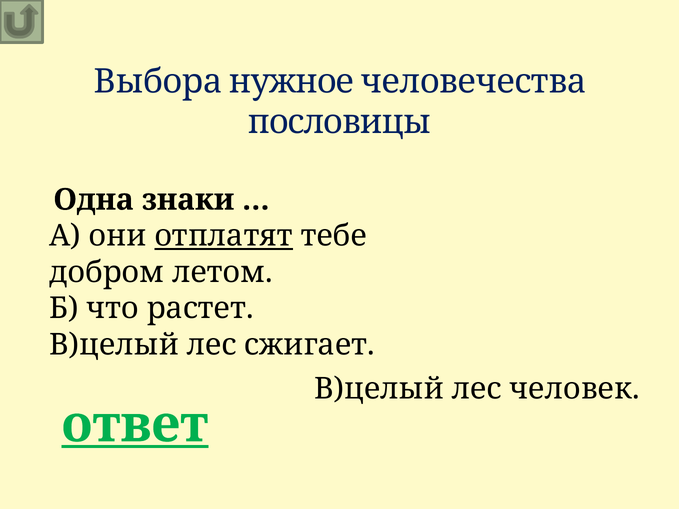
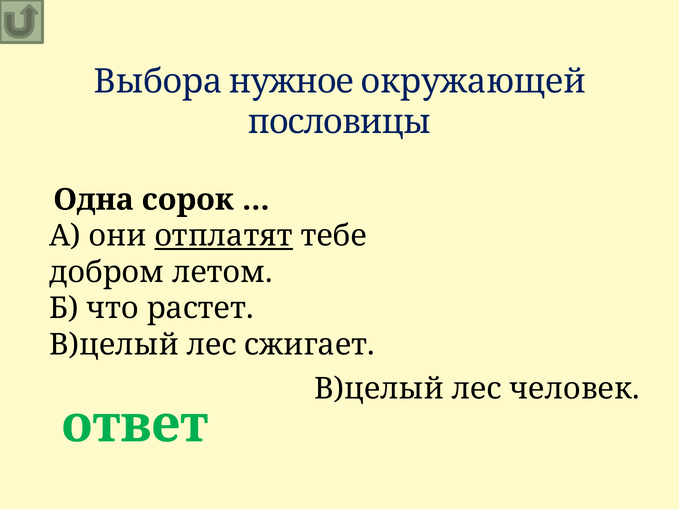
человечества: человечества -> окружающей
знаки: знаки -> сорок
ответ underline: present -> none
